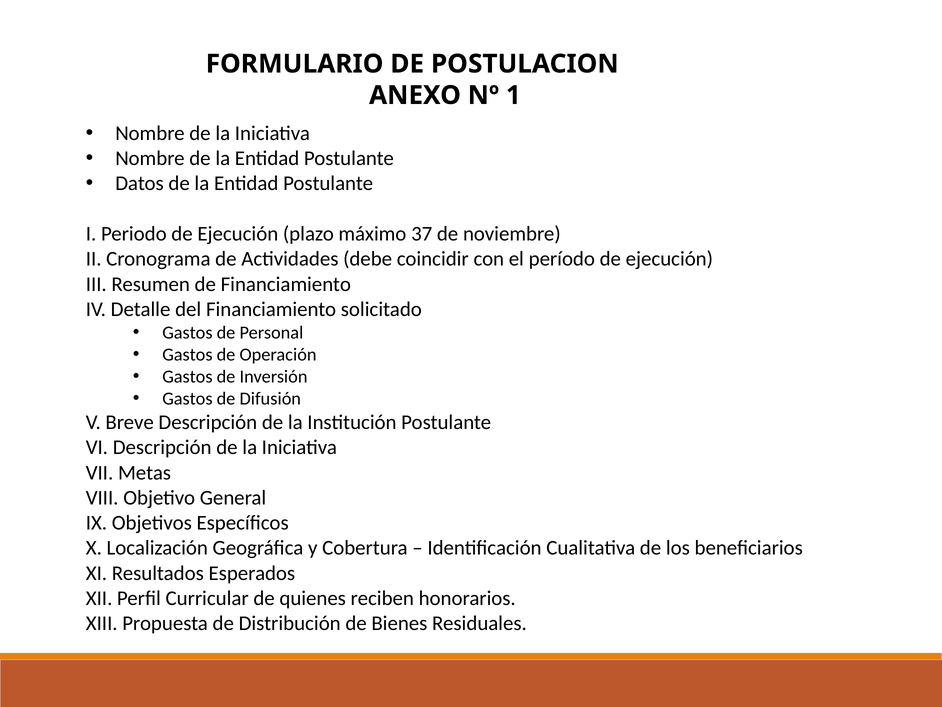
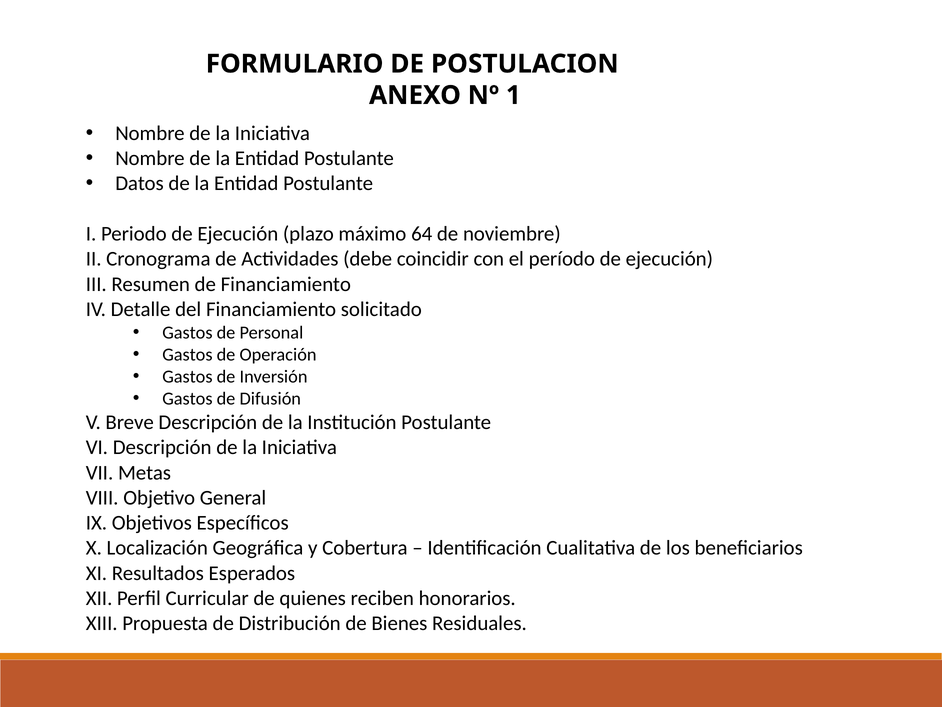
37: 37 -> 64
